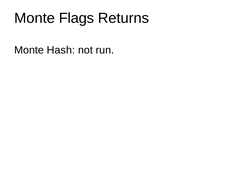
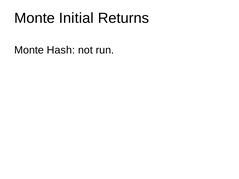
Flags: Flags -> Initial
